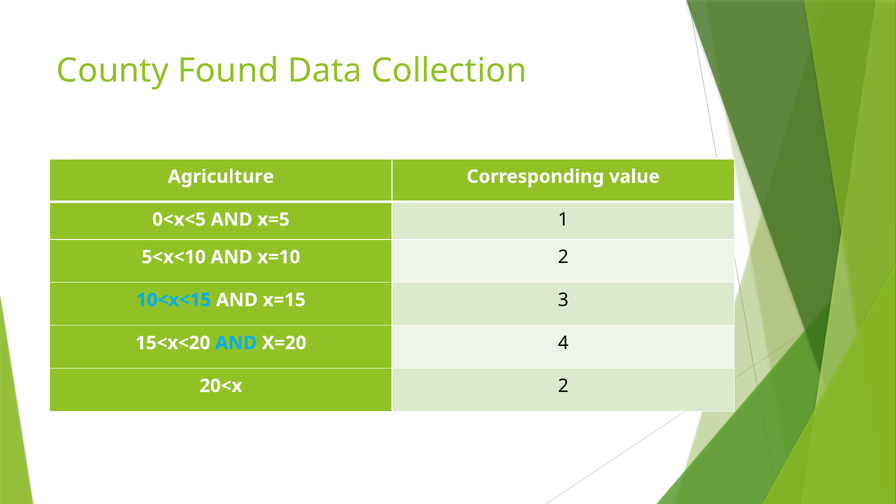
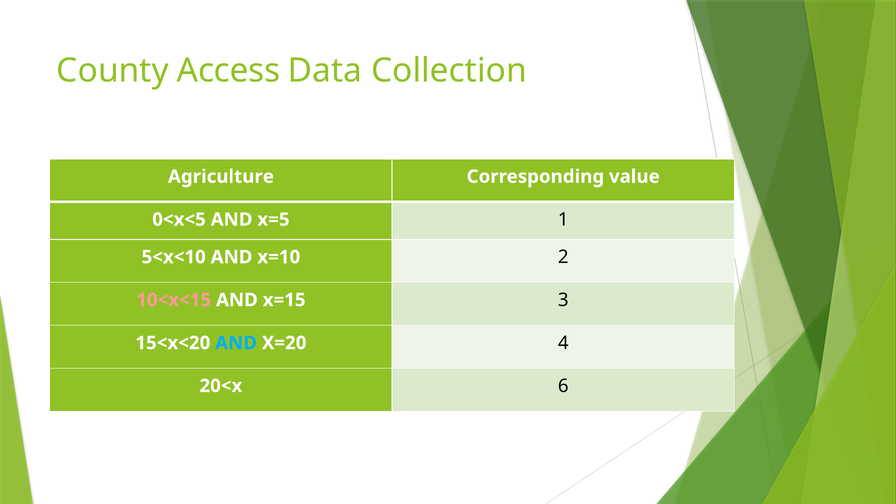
Found: Found -> Access
10<x<15 colour: light blue -> pink
20<x 2: 2 -> 6
